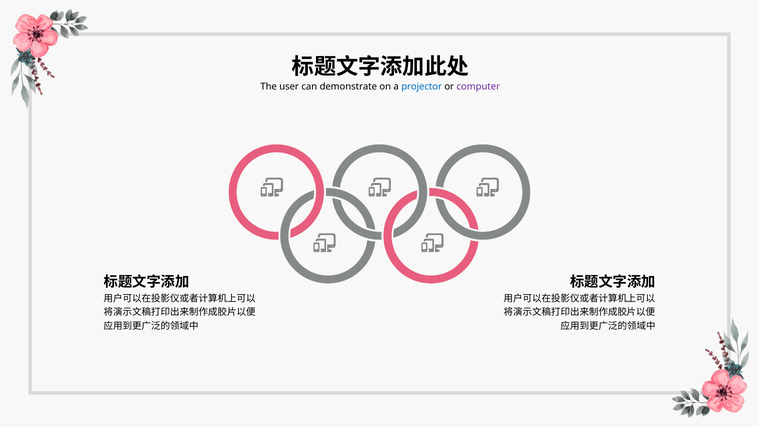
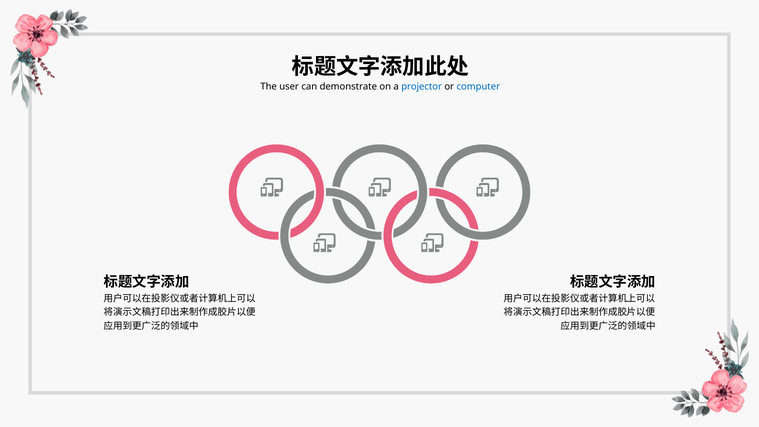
computer colour: purple -> blue
